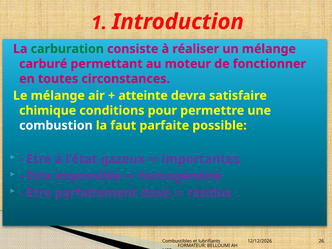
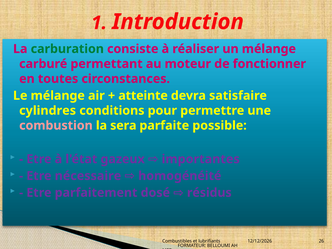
chimique: chimique -> cylindres
combustion colour: white -> pink
faut: faut -> sera
impossible: impossible -> nécessaire
